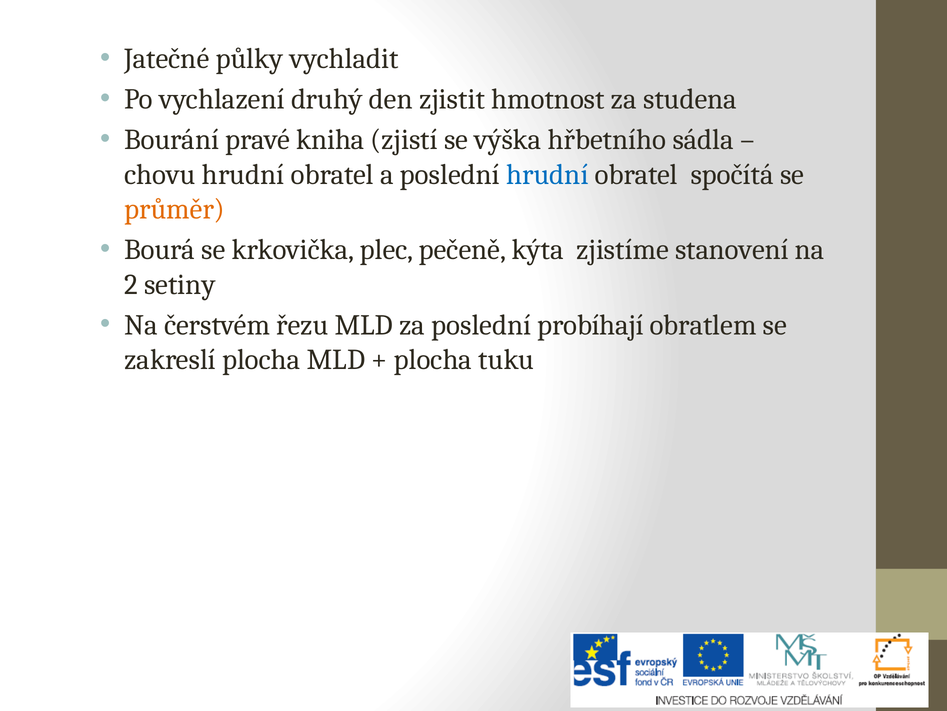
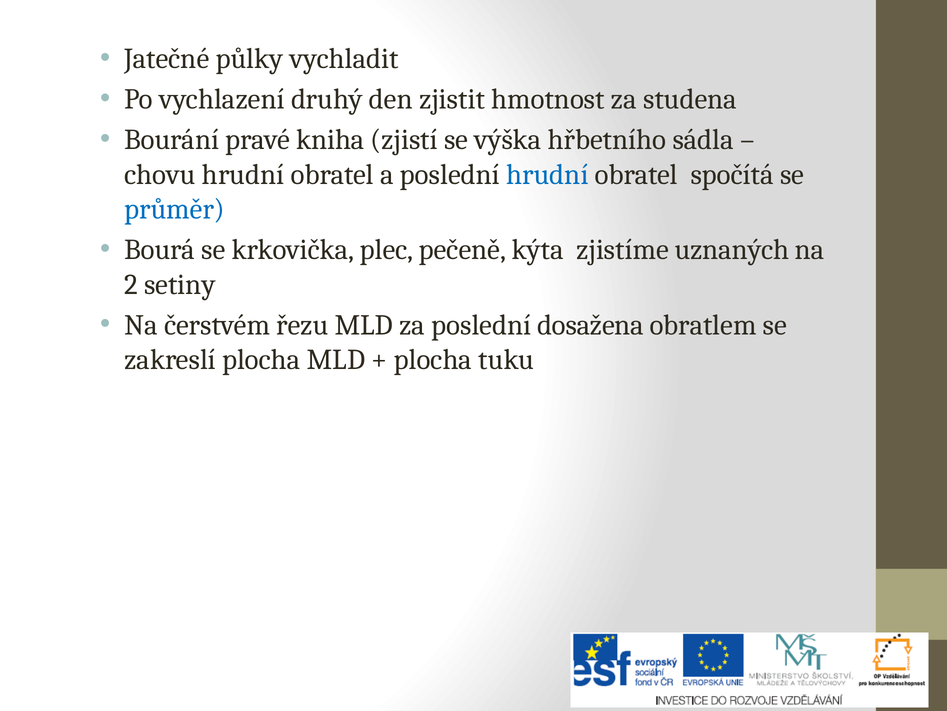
průměr colour: orange -> blue
stanovení: stanovení -> uznaných
probíhají: probíhají -> dosažena
